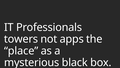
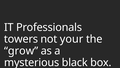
apps: apps -> your
place: place -> grow
